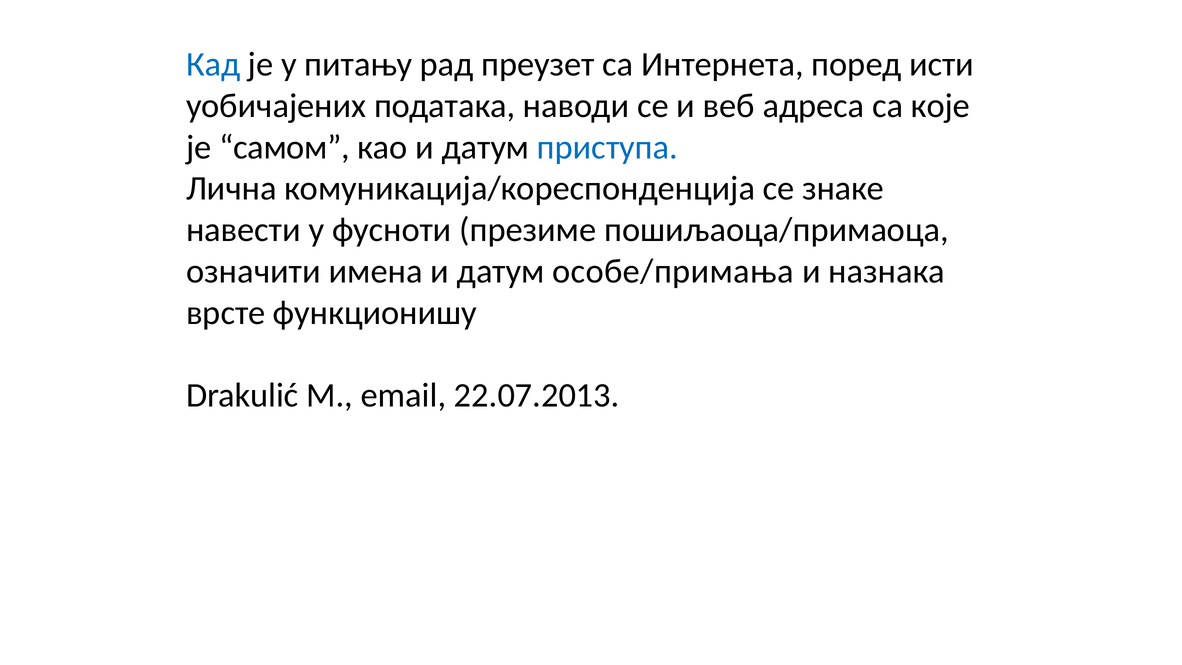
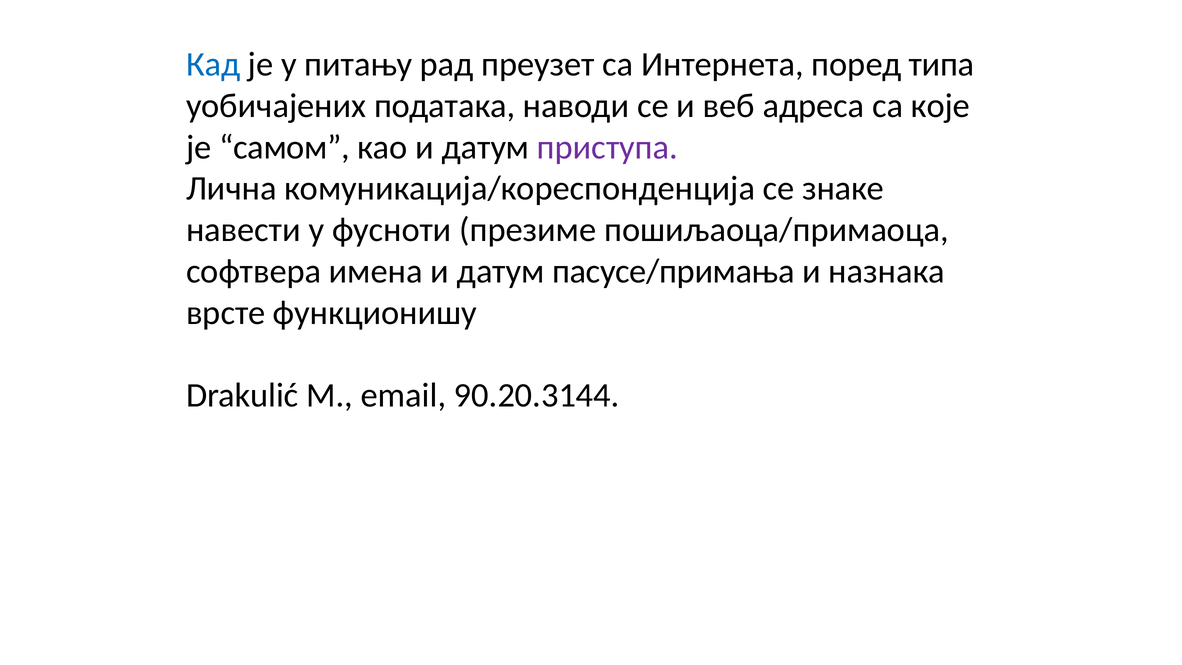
исти: исти -> типа
приступа colour: blue -> purple
означити: означити -> софтвера
особе/примања: особе/примања -> пасусе/примања
22.07.2013: 22.07.2013 -> 90.20.3144
